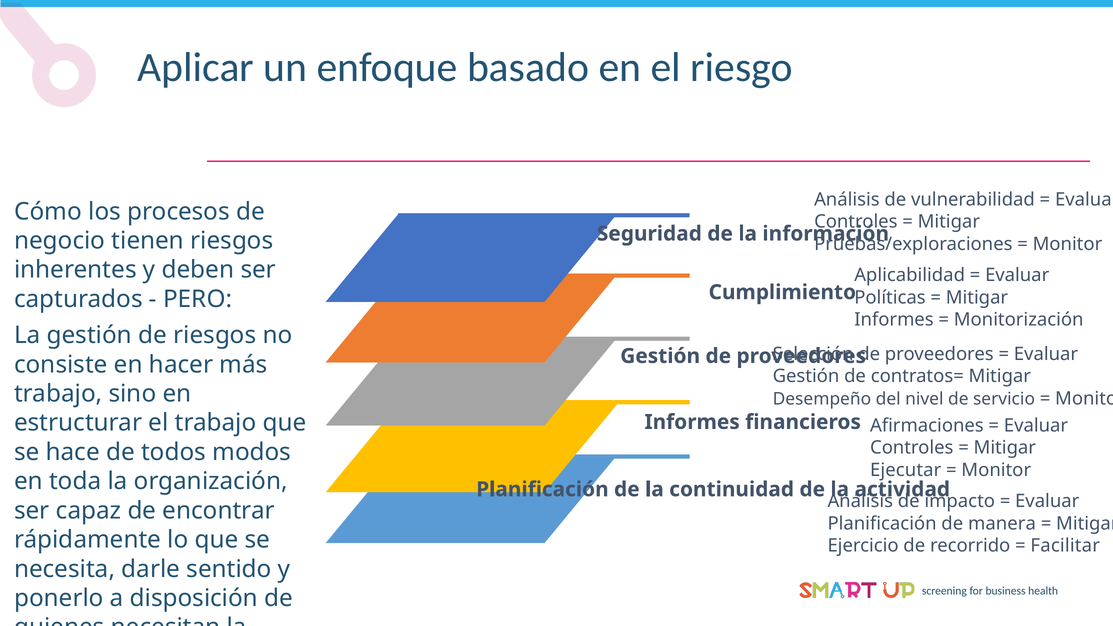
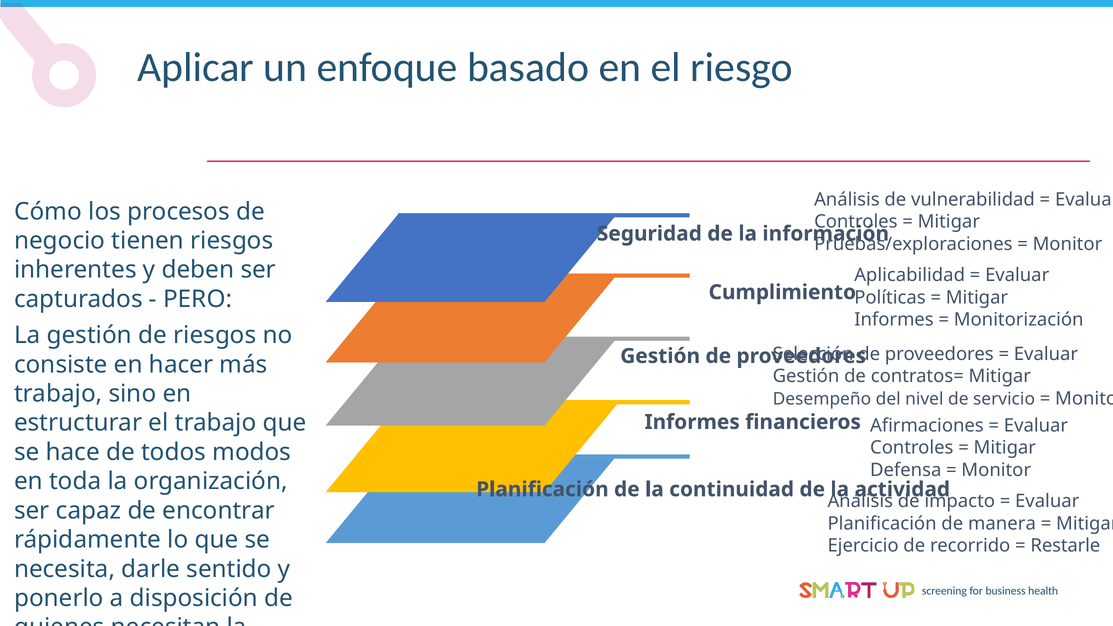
Ejecutar: Ejecutar -> Defensa
Facilitar: Facilitar -> Restarle
